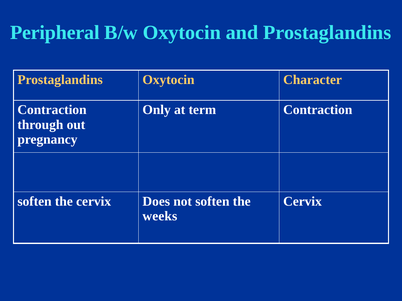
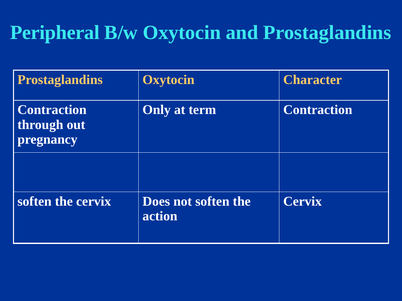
weeks: weeks -> action
